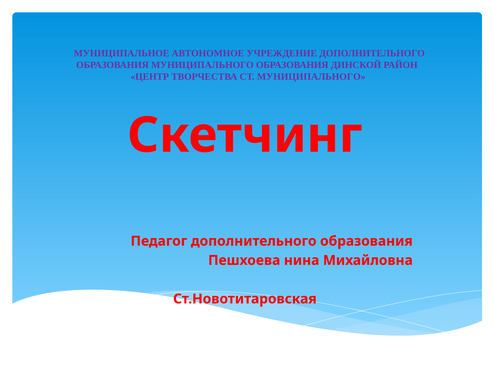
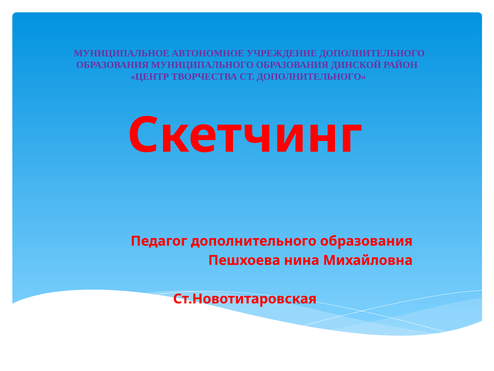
СТ МУНИЦИПАЛЬНОГО: МУНИЦИПАЛЬНОГО -> ДОПОЛНИТЕЛЬНОГО
